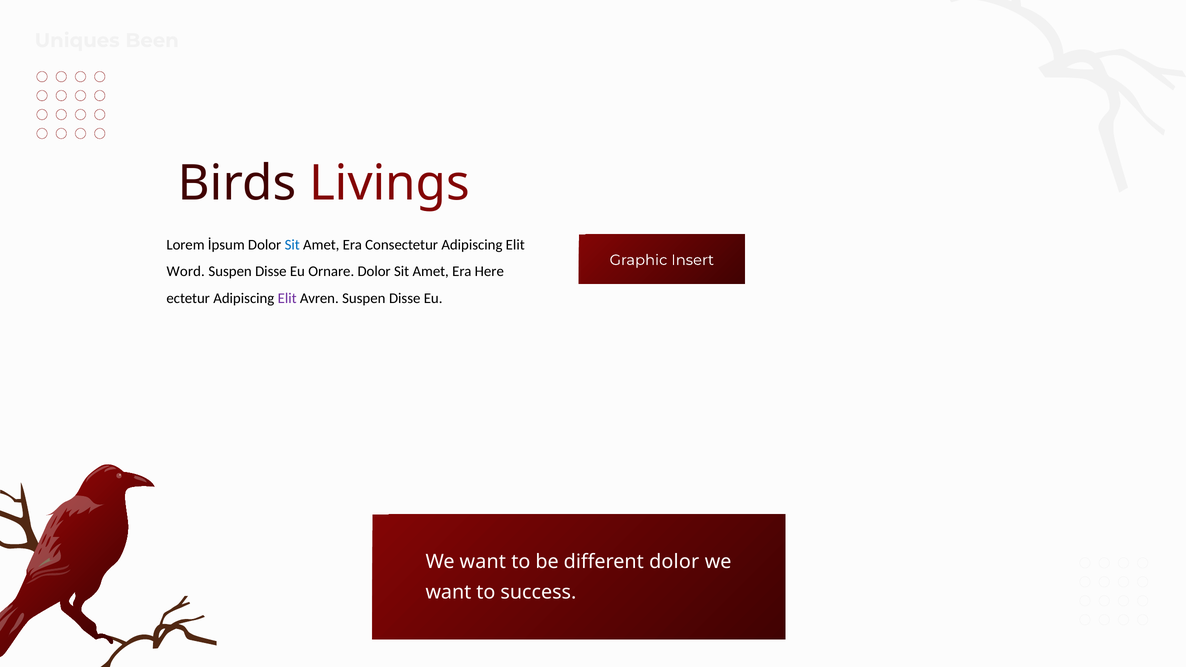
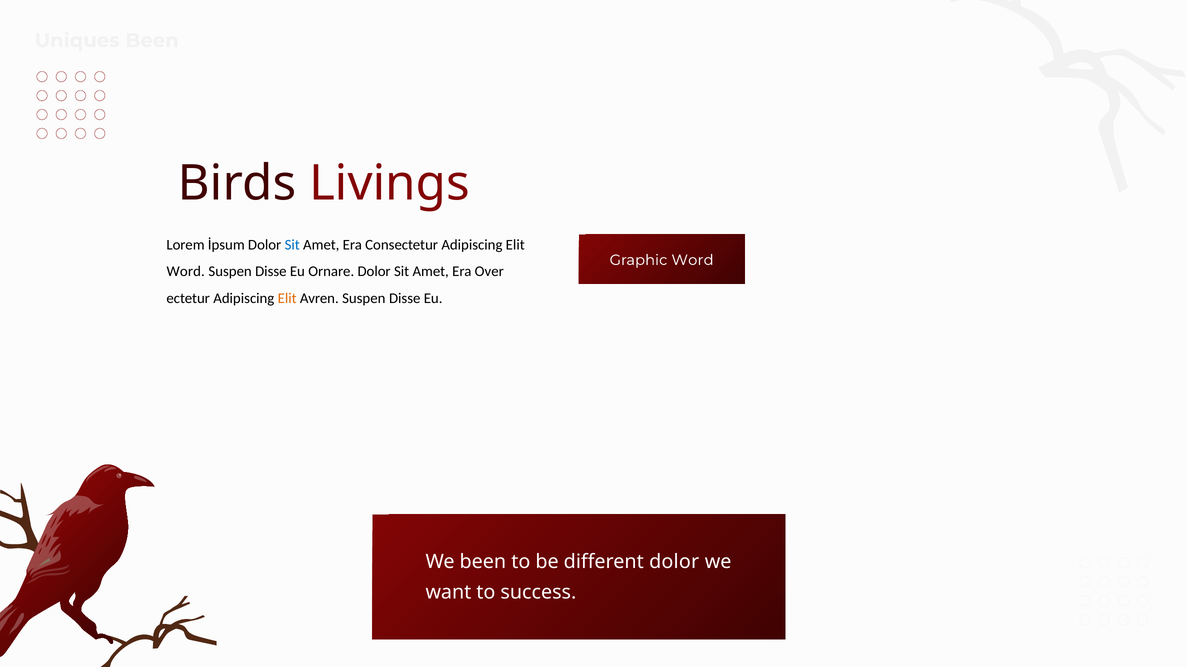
Graphic Insert: Insert -> Word
Here: Here -> Over
Elit at (287, 298) colour: purple -> orange
want at (483, 562): want -> been
